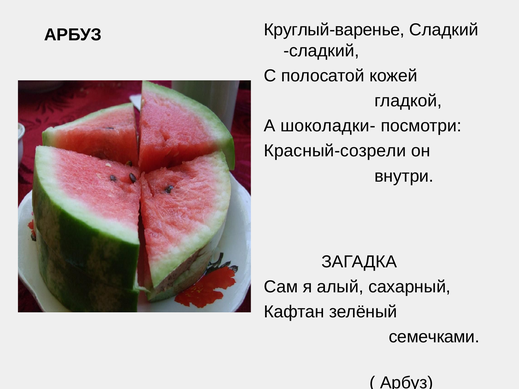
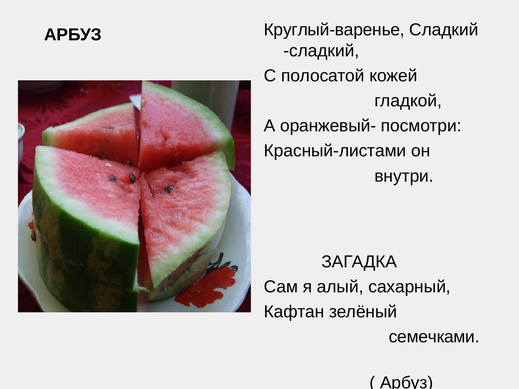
шоколадки-: шоколадки- -> оранжевый-
Красный-созрели: Красный-созрели -> Красный-листами
